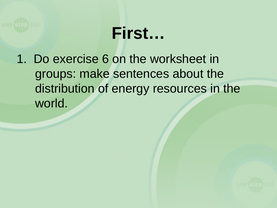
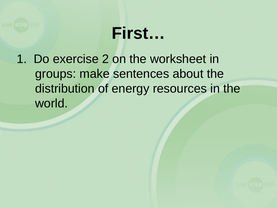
6: 6 -> 2
